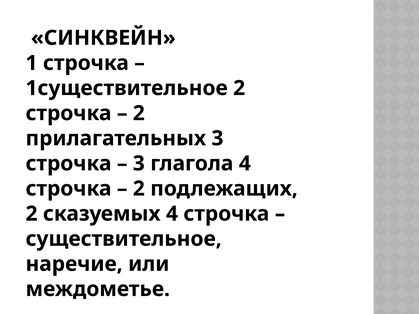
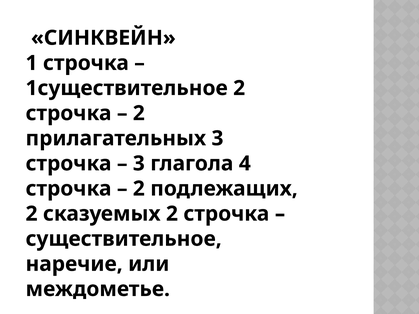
сказуемых 4: 4 -> 2
